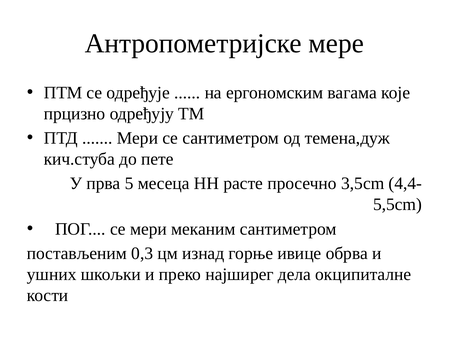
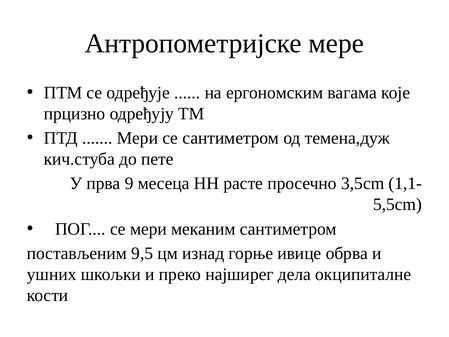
5: 5 -> 9
4,4-: 4,4- -> 1,1-
0,3: 0,3 -> 9,5
